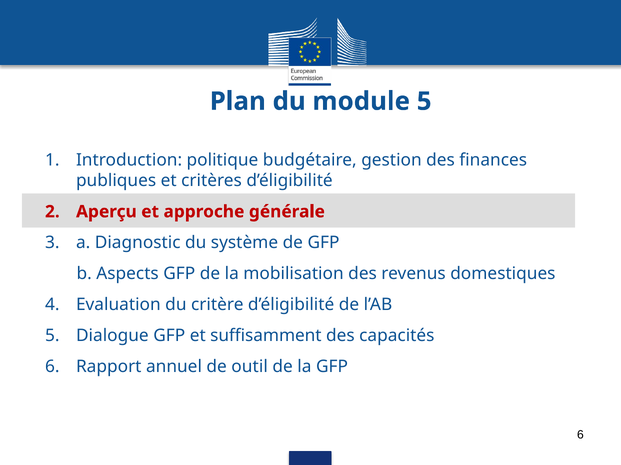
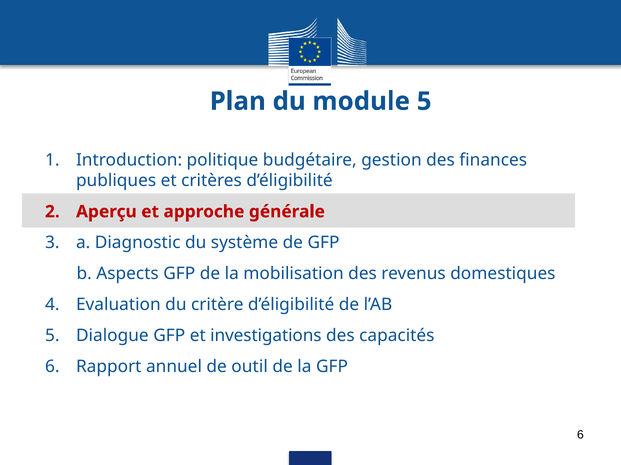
suffisamment: suffisamment -> investigations
